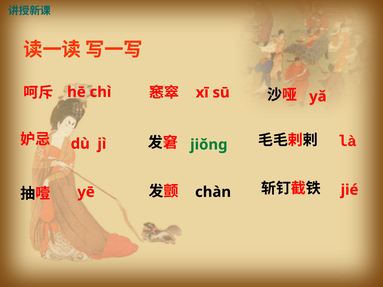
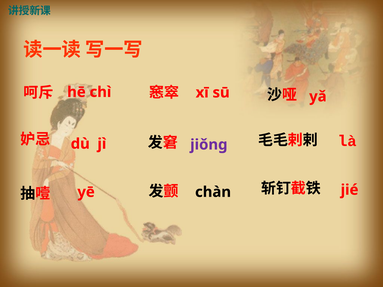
jiǒng colour: green -> purple
